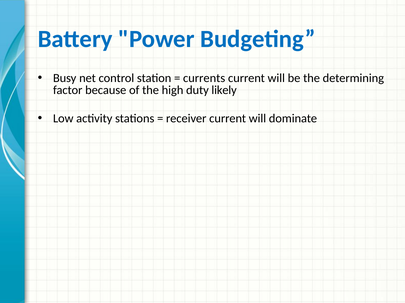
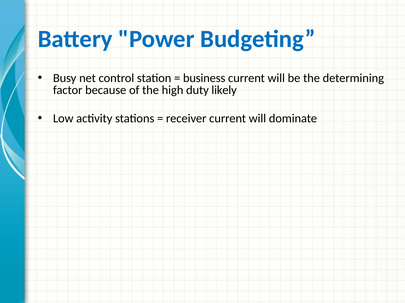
currents: currents -> business
